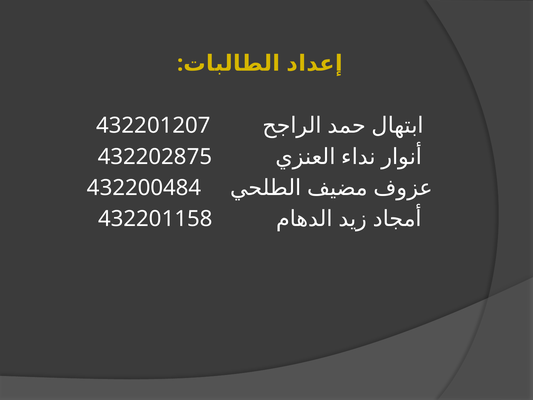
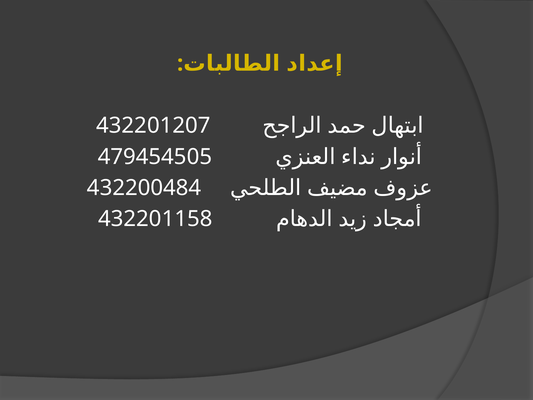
432202875: 432202875 -> 479454505
